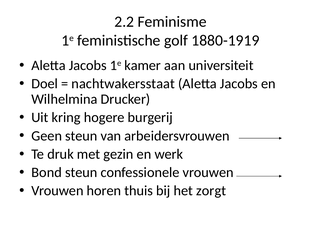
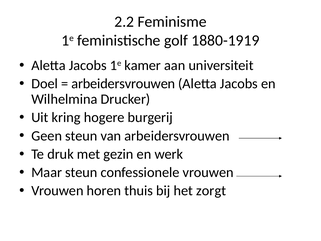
nachtwakersstaat at (123, 84): nachtwakersstaat -> arbeidersvrouwen
Bond: Bond -> Maar
